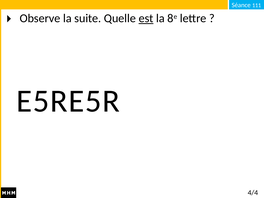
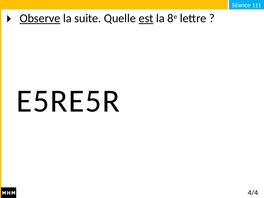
Observe underline: none -> present
